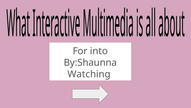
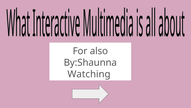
into: into -> also
